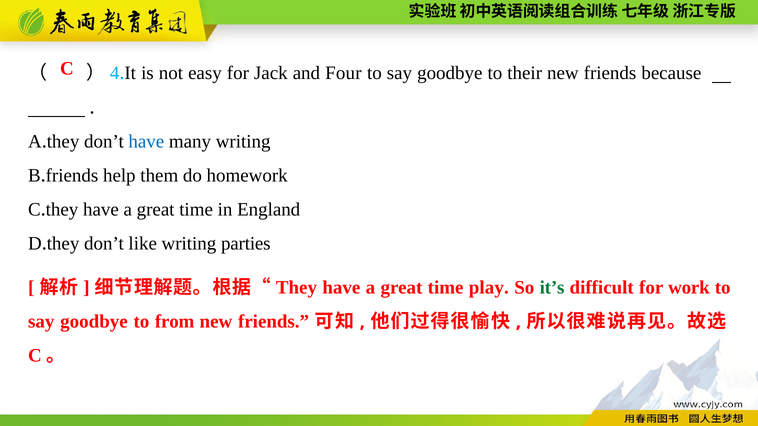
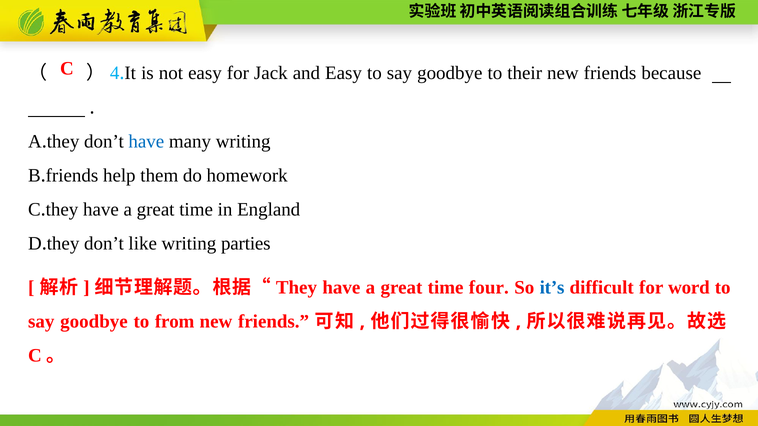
and Four: Four -> Easy
play: play -> four
it’s colour: green -> blue
work: work -> word
